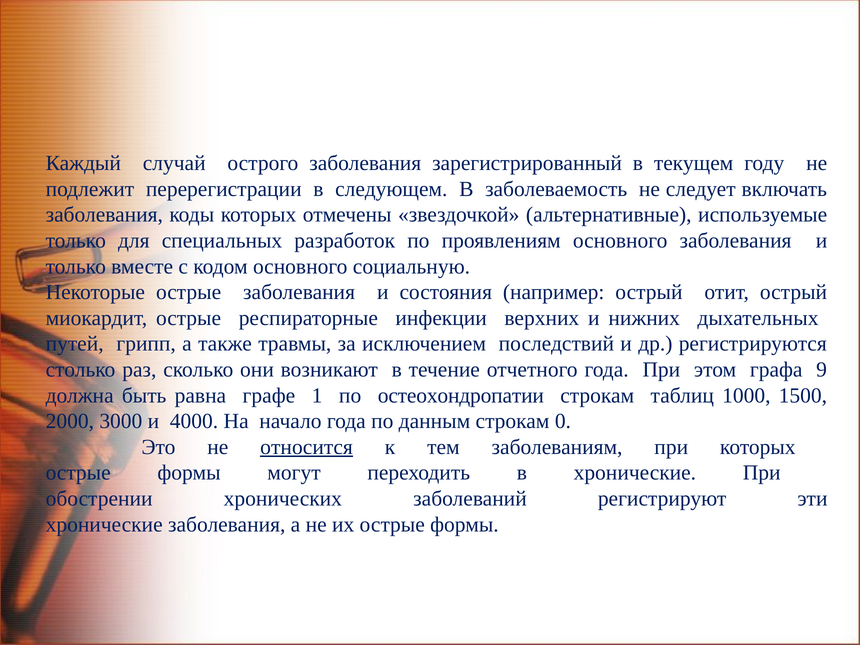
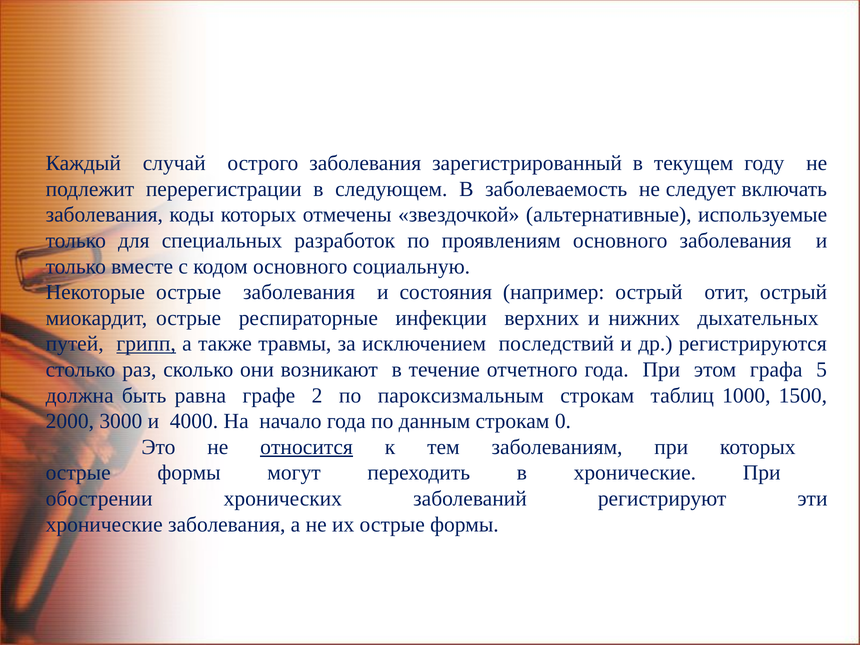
грипп underline: none -> present
9: 9 -> 5
1: 1 -> 2
остеохондропатии: остеохондропатии -> пароксизмальным
